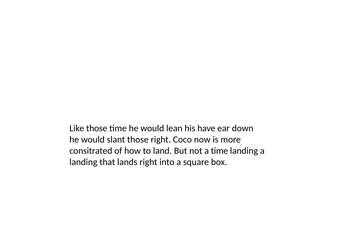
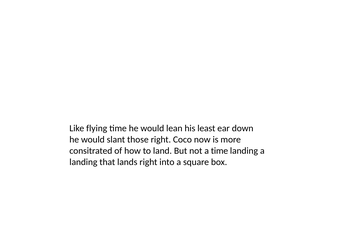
Like those: those -> flying
have: have -> least
